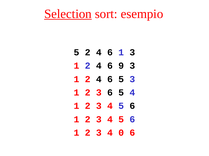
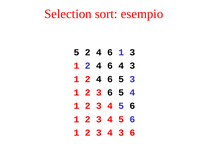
Selection underline: present -> none
6 9: 9 -> 4
3 4 0: 0 -> 3
